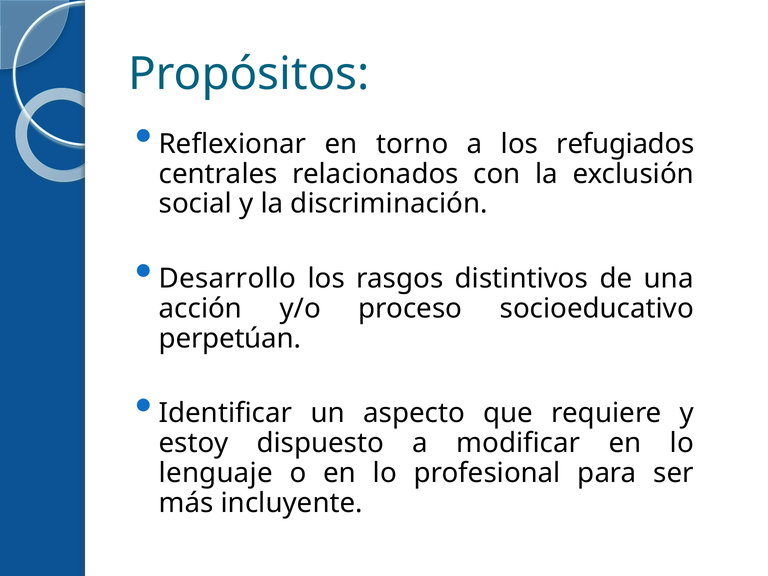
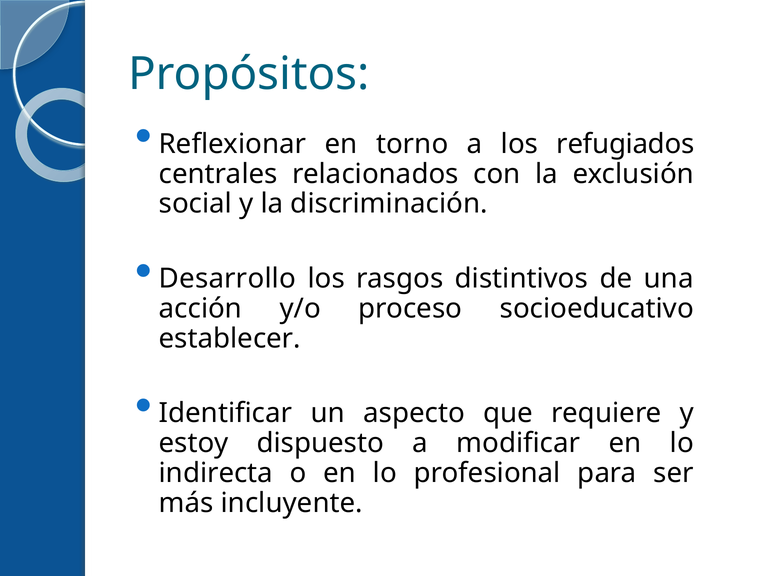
perpetúan: perpetúan -> establecer
lenguaje: lenguaje -> indirecta
